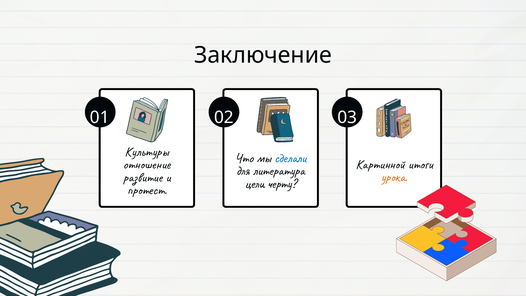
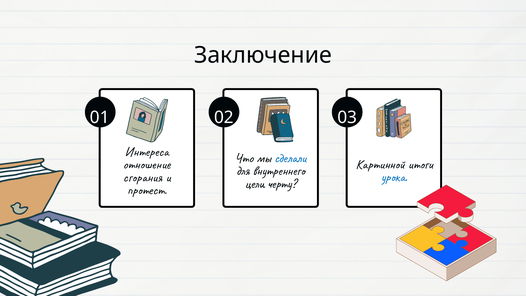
Культуры: Культуры -> Интереса
литература: литература -> внутреннего
урока colour: orange -> blue
развитие: развитие -> сгорания
